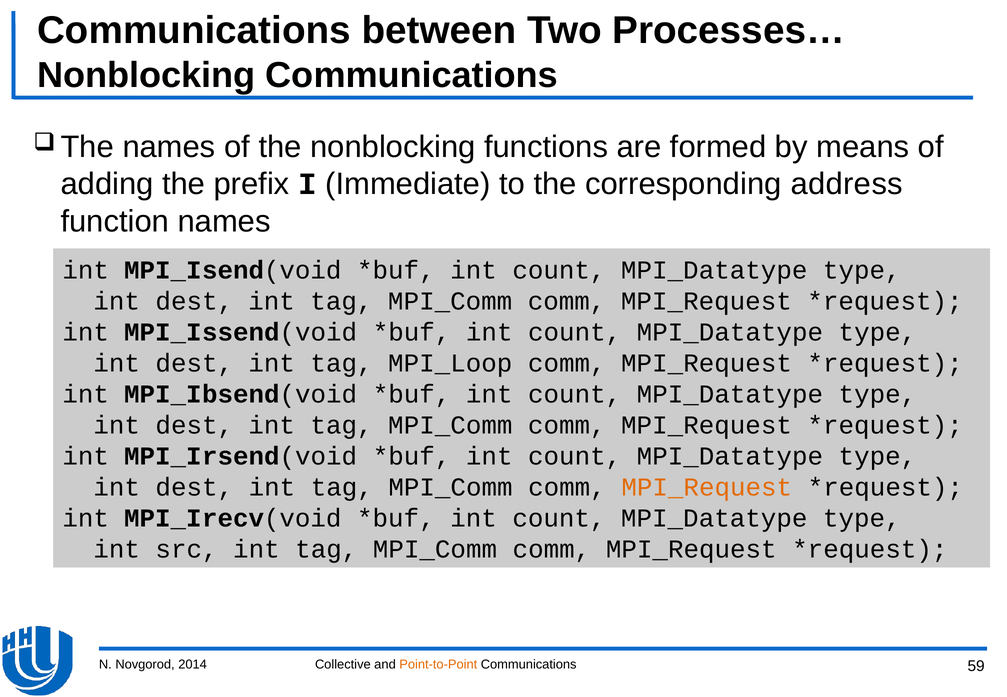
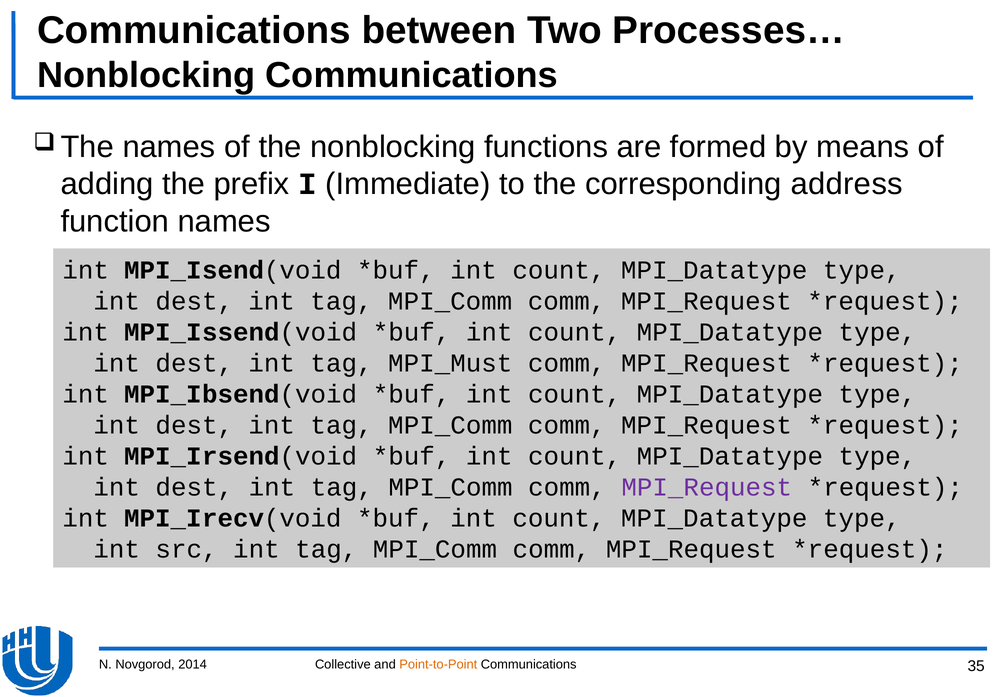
MPI_Loop: MPI_Loop -> MPI_Must
MPI_Request at (707, 487) colour: orange -> purple
59: 59 -> 35
